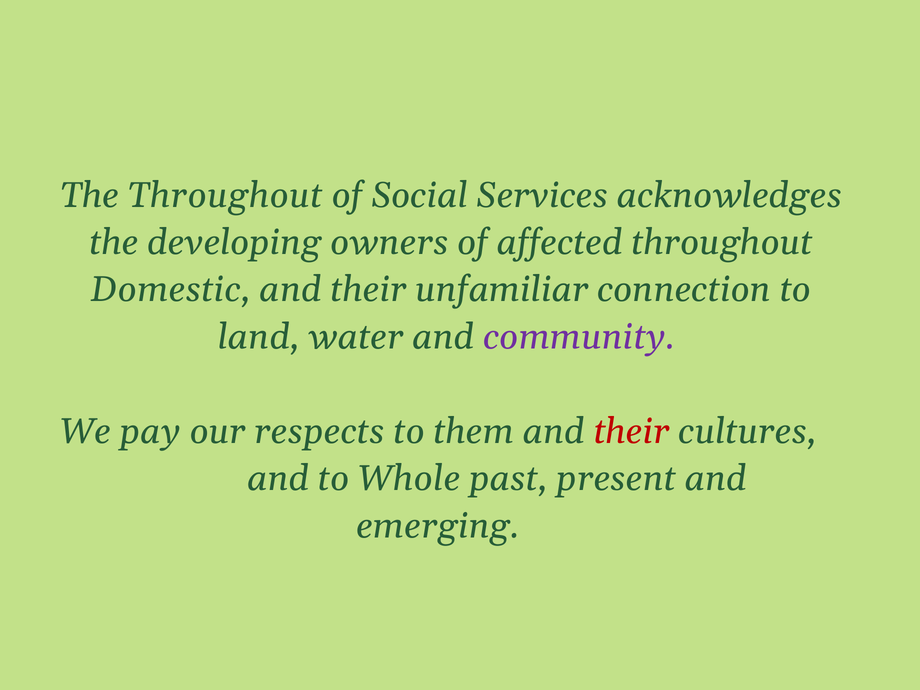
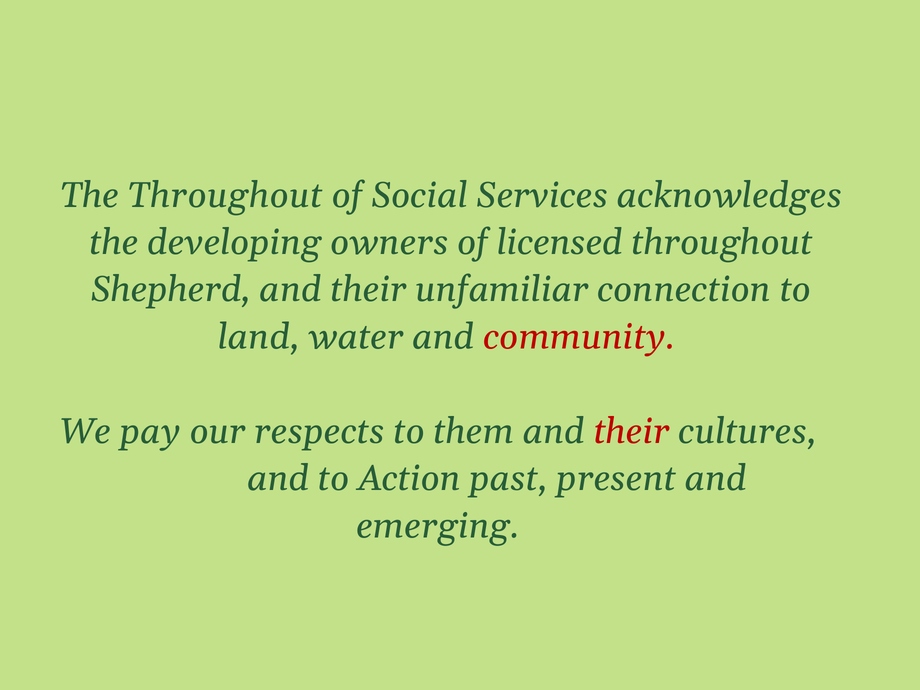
affected: affected -> licensed
Domestic: Domestic -> Shepherd
community colour: purple -> red
Whole: Whole -> Action
